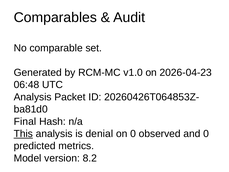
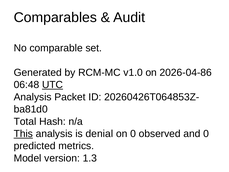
2026-04-23: 2026-04-23 -> 2026-04-86
UTC underline: none -> present
Final: Final -> Total
8.2: 8.2 -> 1.3
